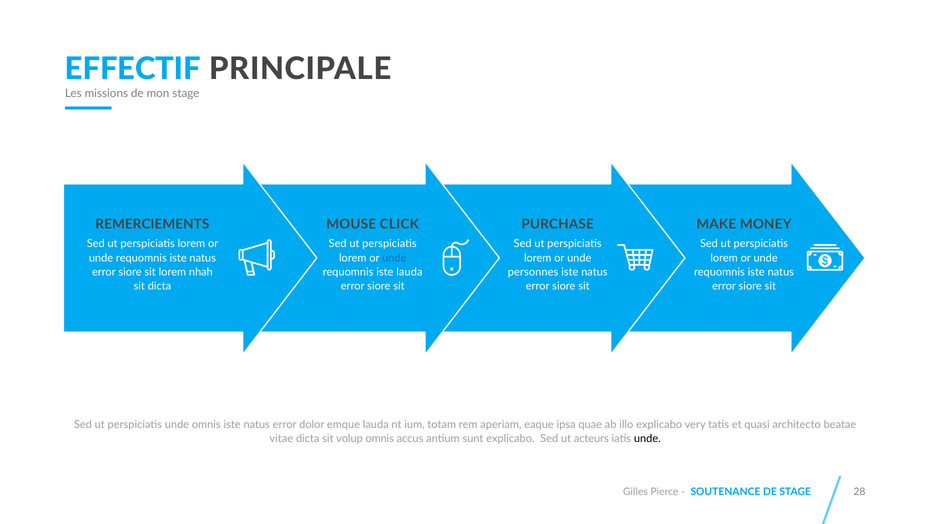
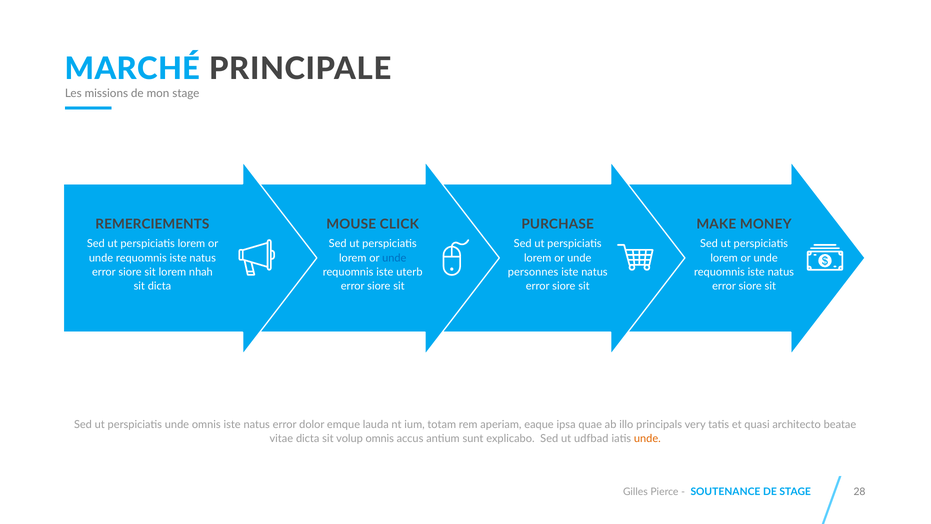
EFFECTIF: EFFECTIF -> MARCHÉ
iste lauda: lauda -> uterb
illo explicabo: explicabo -> principals
acteurs: acteurs -> udfbad
unde at (647, 438) colour: black -> orange
